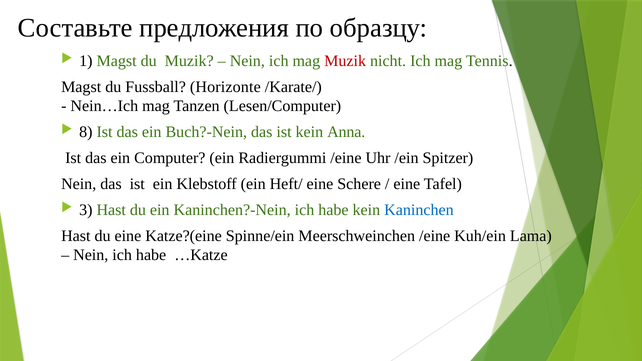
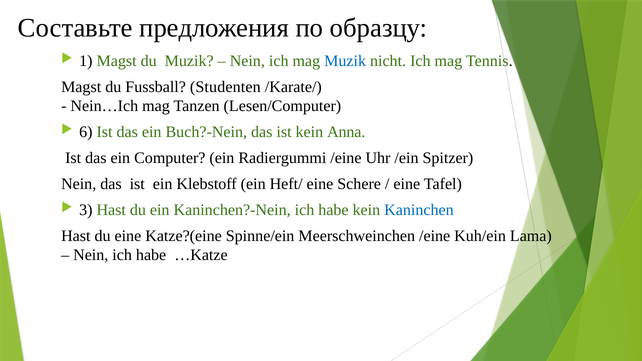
Muzik at (345, 61) colour: red -> blue
Horizonte: Horizonte -> Studenten
8: 8 -> 6
